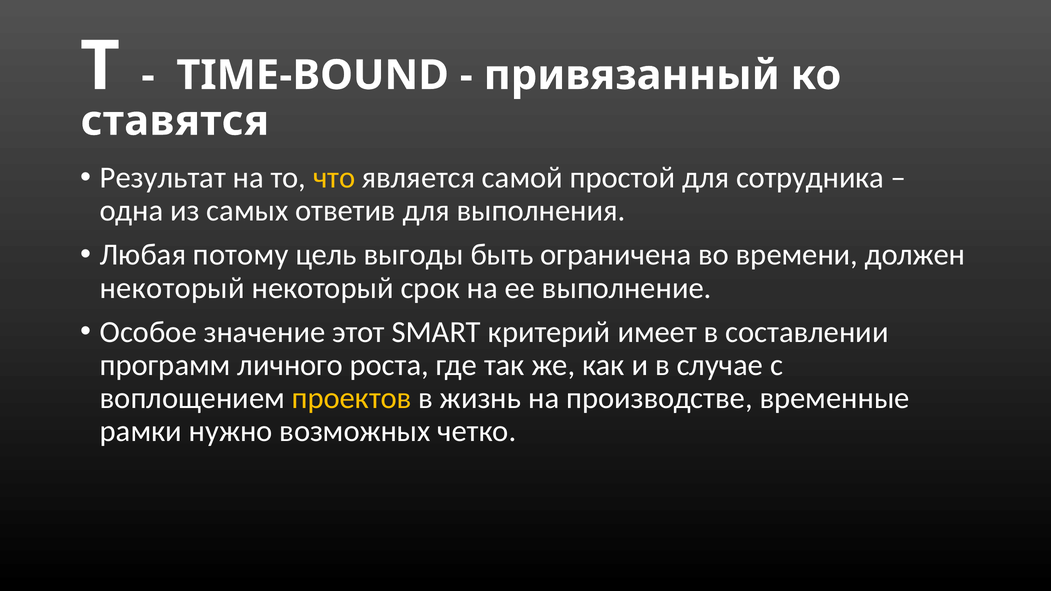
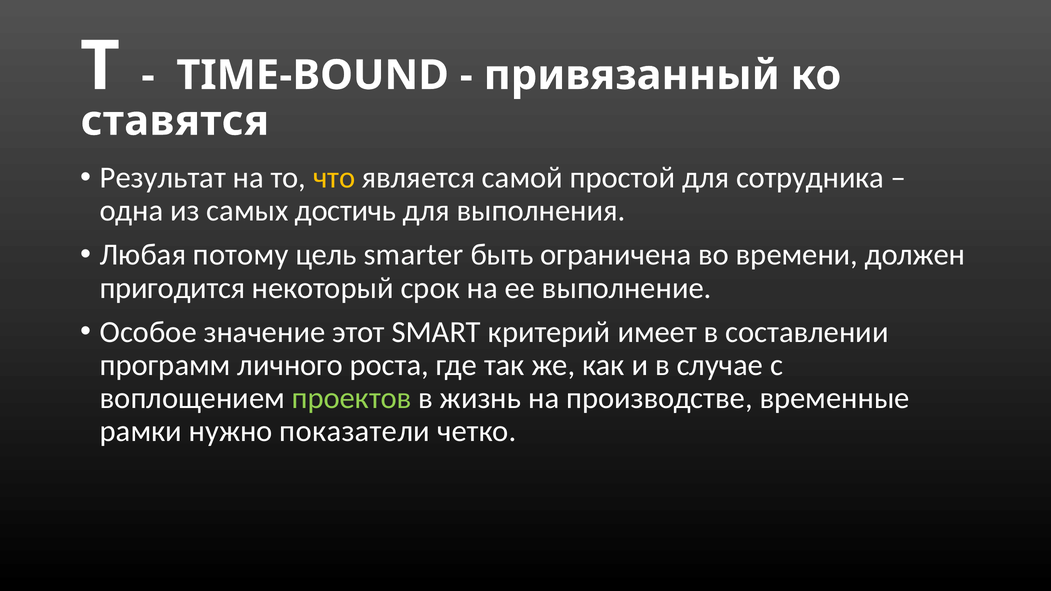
ответив: ответив -> достичь
выгоды: выгоды -> smarter
некоторый at (172, 288): некоторый -> пригодится
проектов colour: yellow -> light green
возможных: возможных -> показатели
